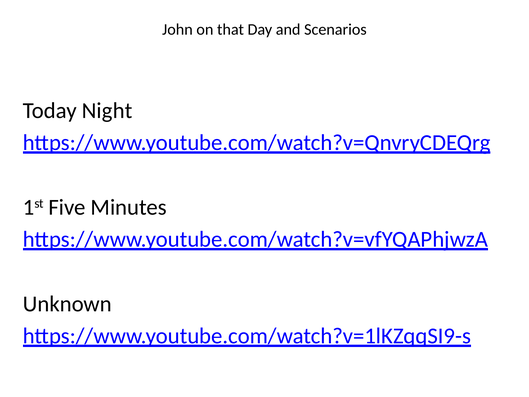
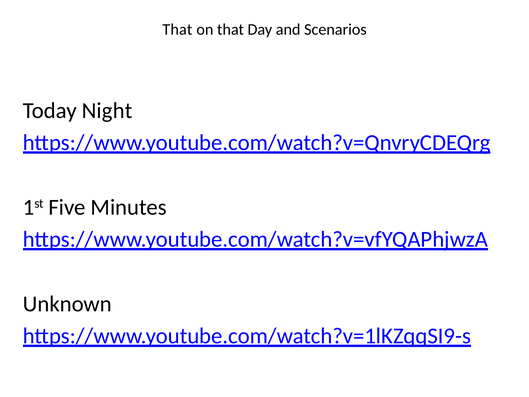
John at (177, 29): John -> That
